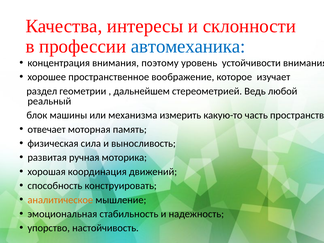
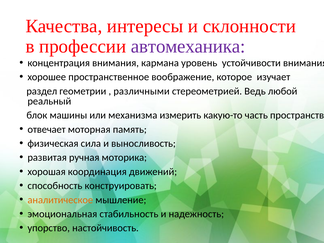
автомеханика colour: blue -> purple
поэтому: поэтому -> кармана
дальнейшем: дальнейшем -> различными
